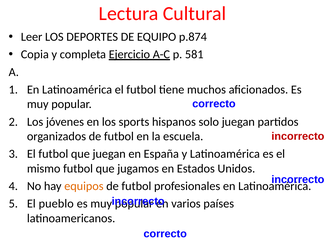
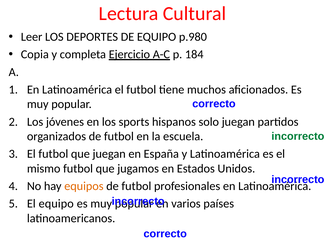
p.874: p.874 -> p.980
581: 581 -> 184
incorrecto at (298, 136) colour: red -> green
El pueblo: pueblo -> equipo
